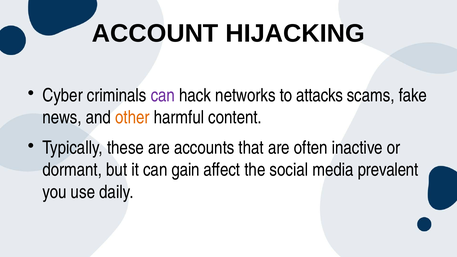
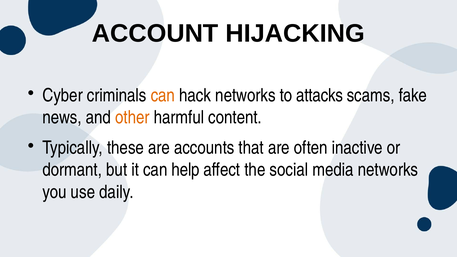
can at (163, 95) colour: purple -> orange
gain: gain -> help
media prevalent: prevalent -> networks
